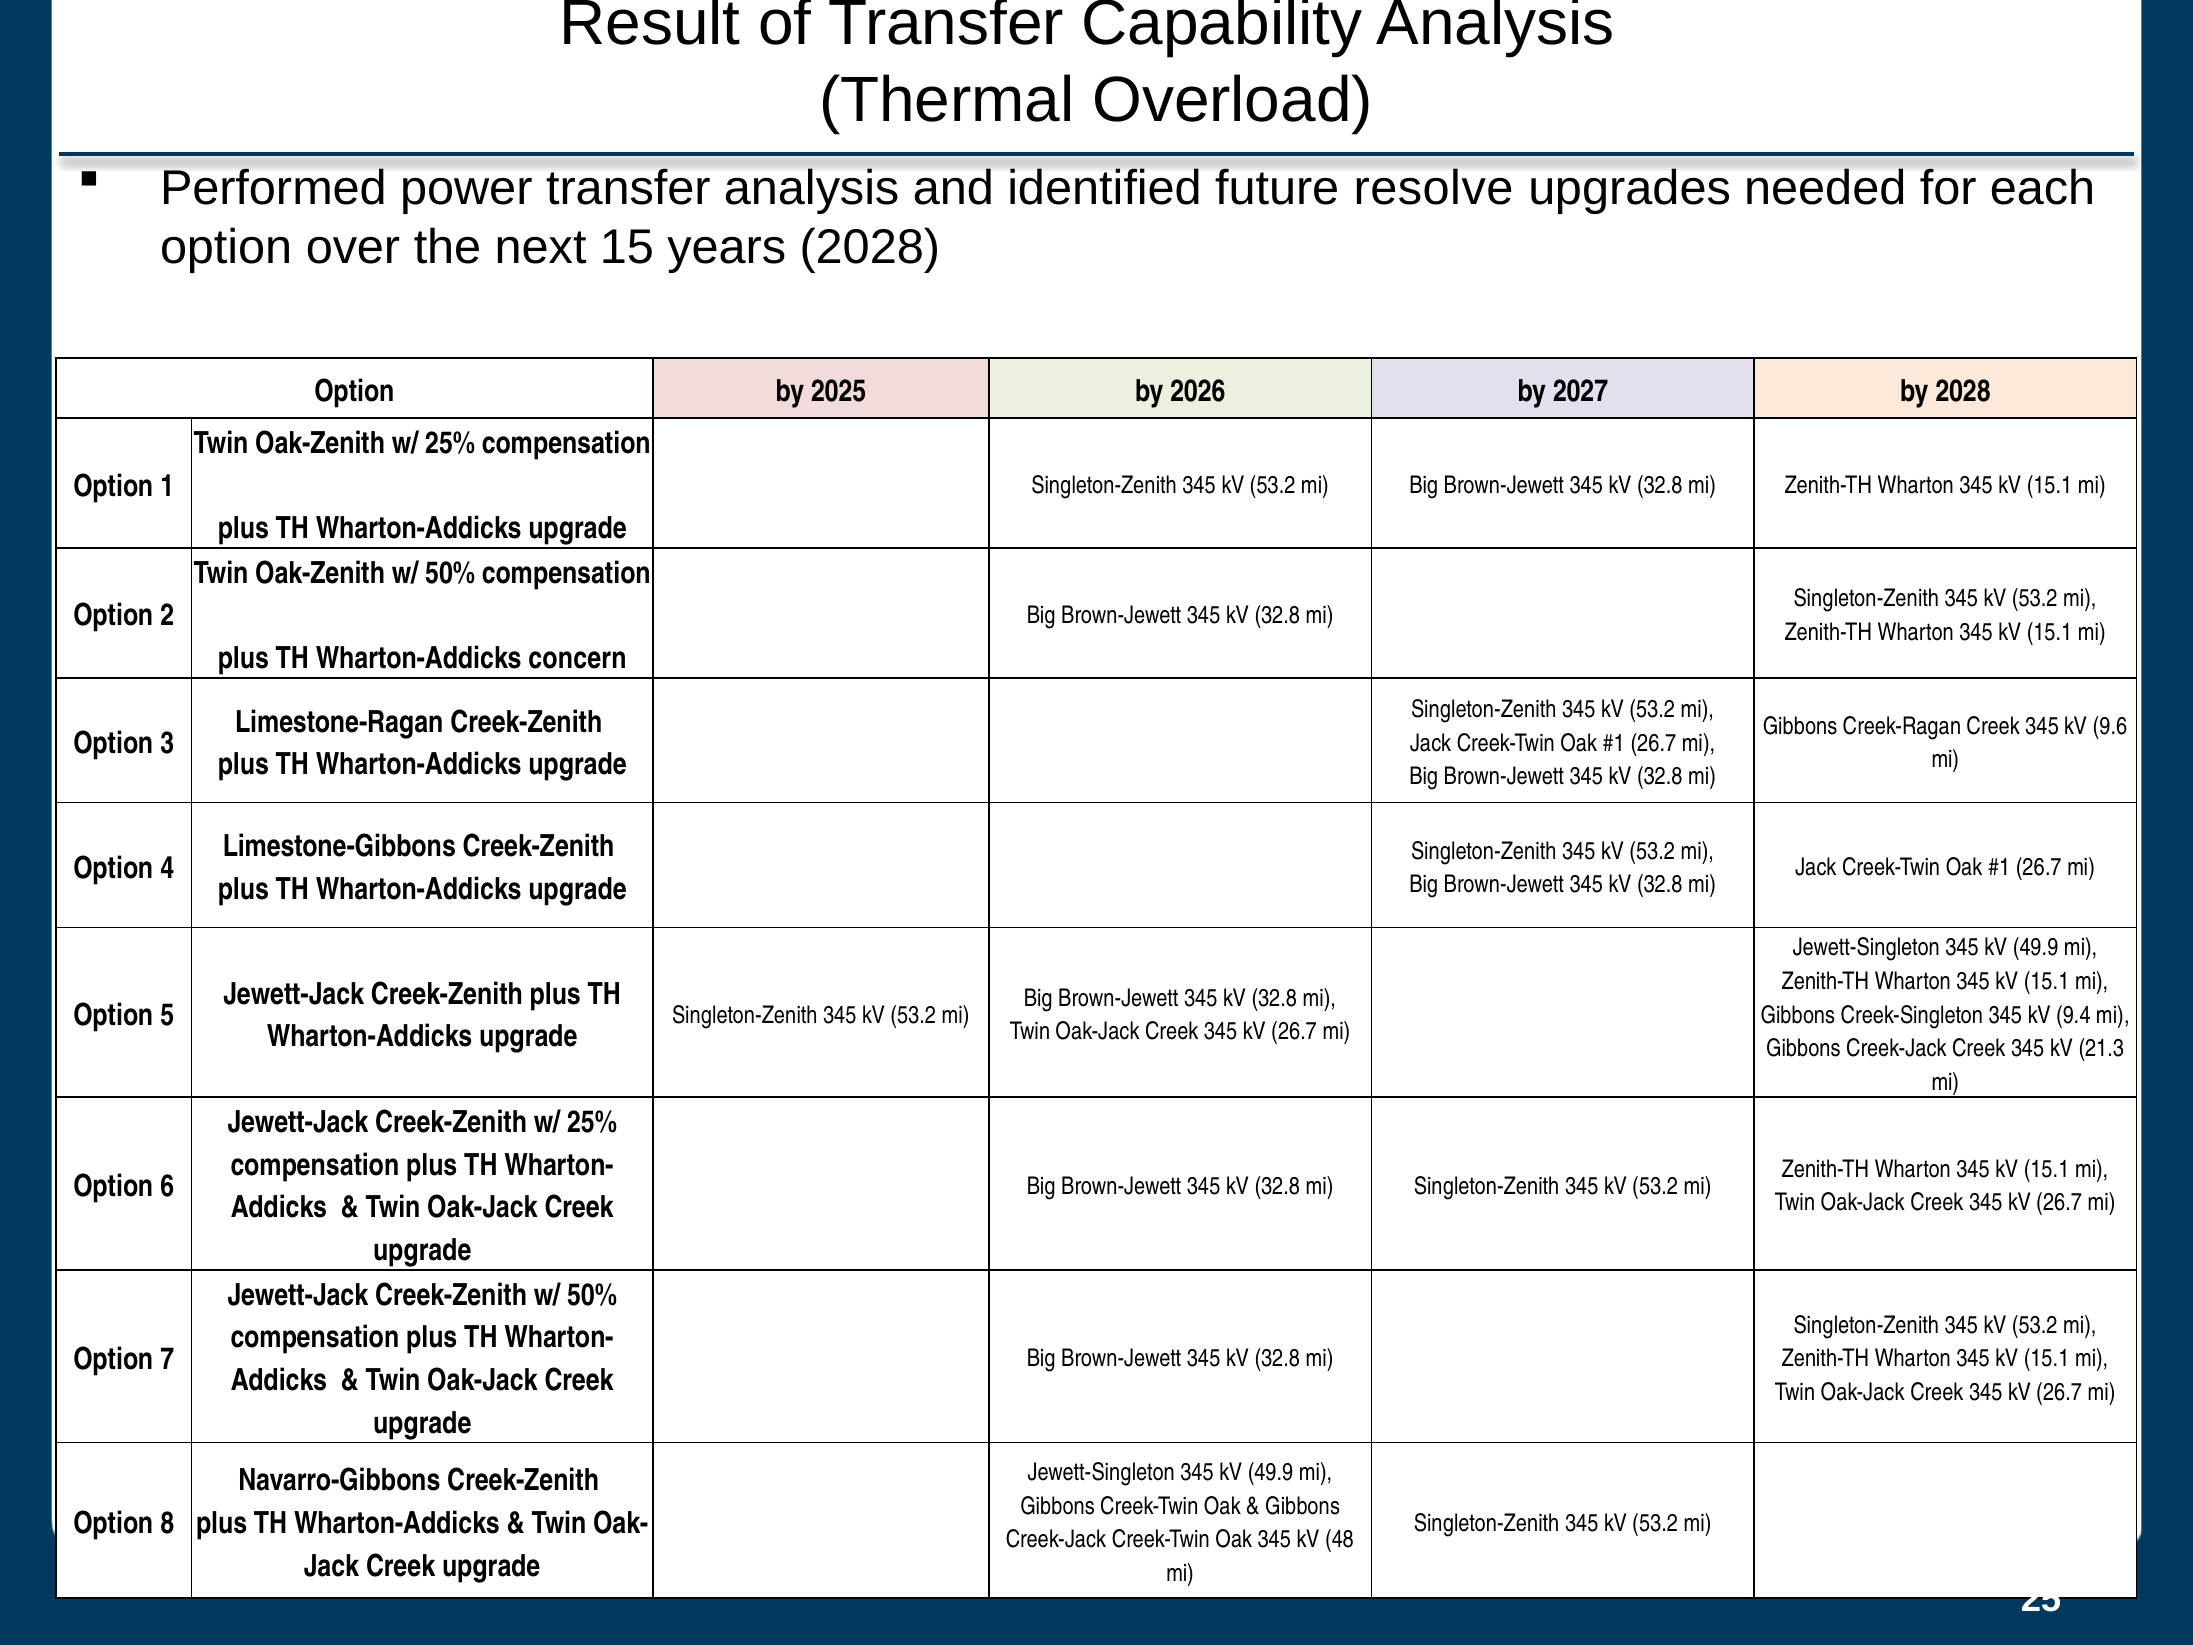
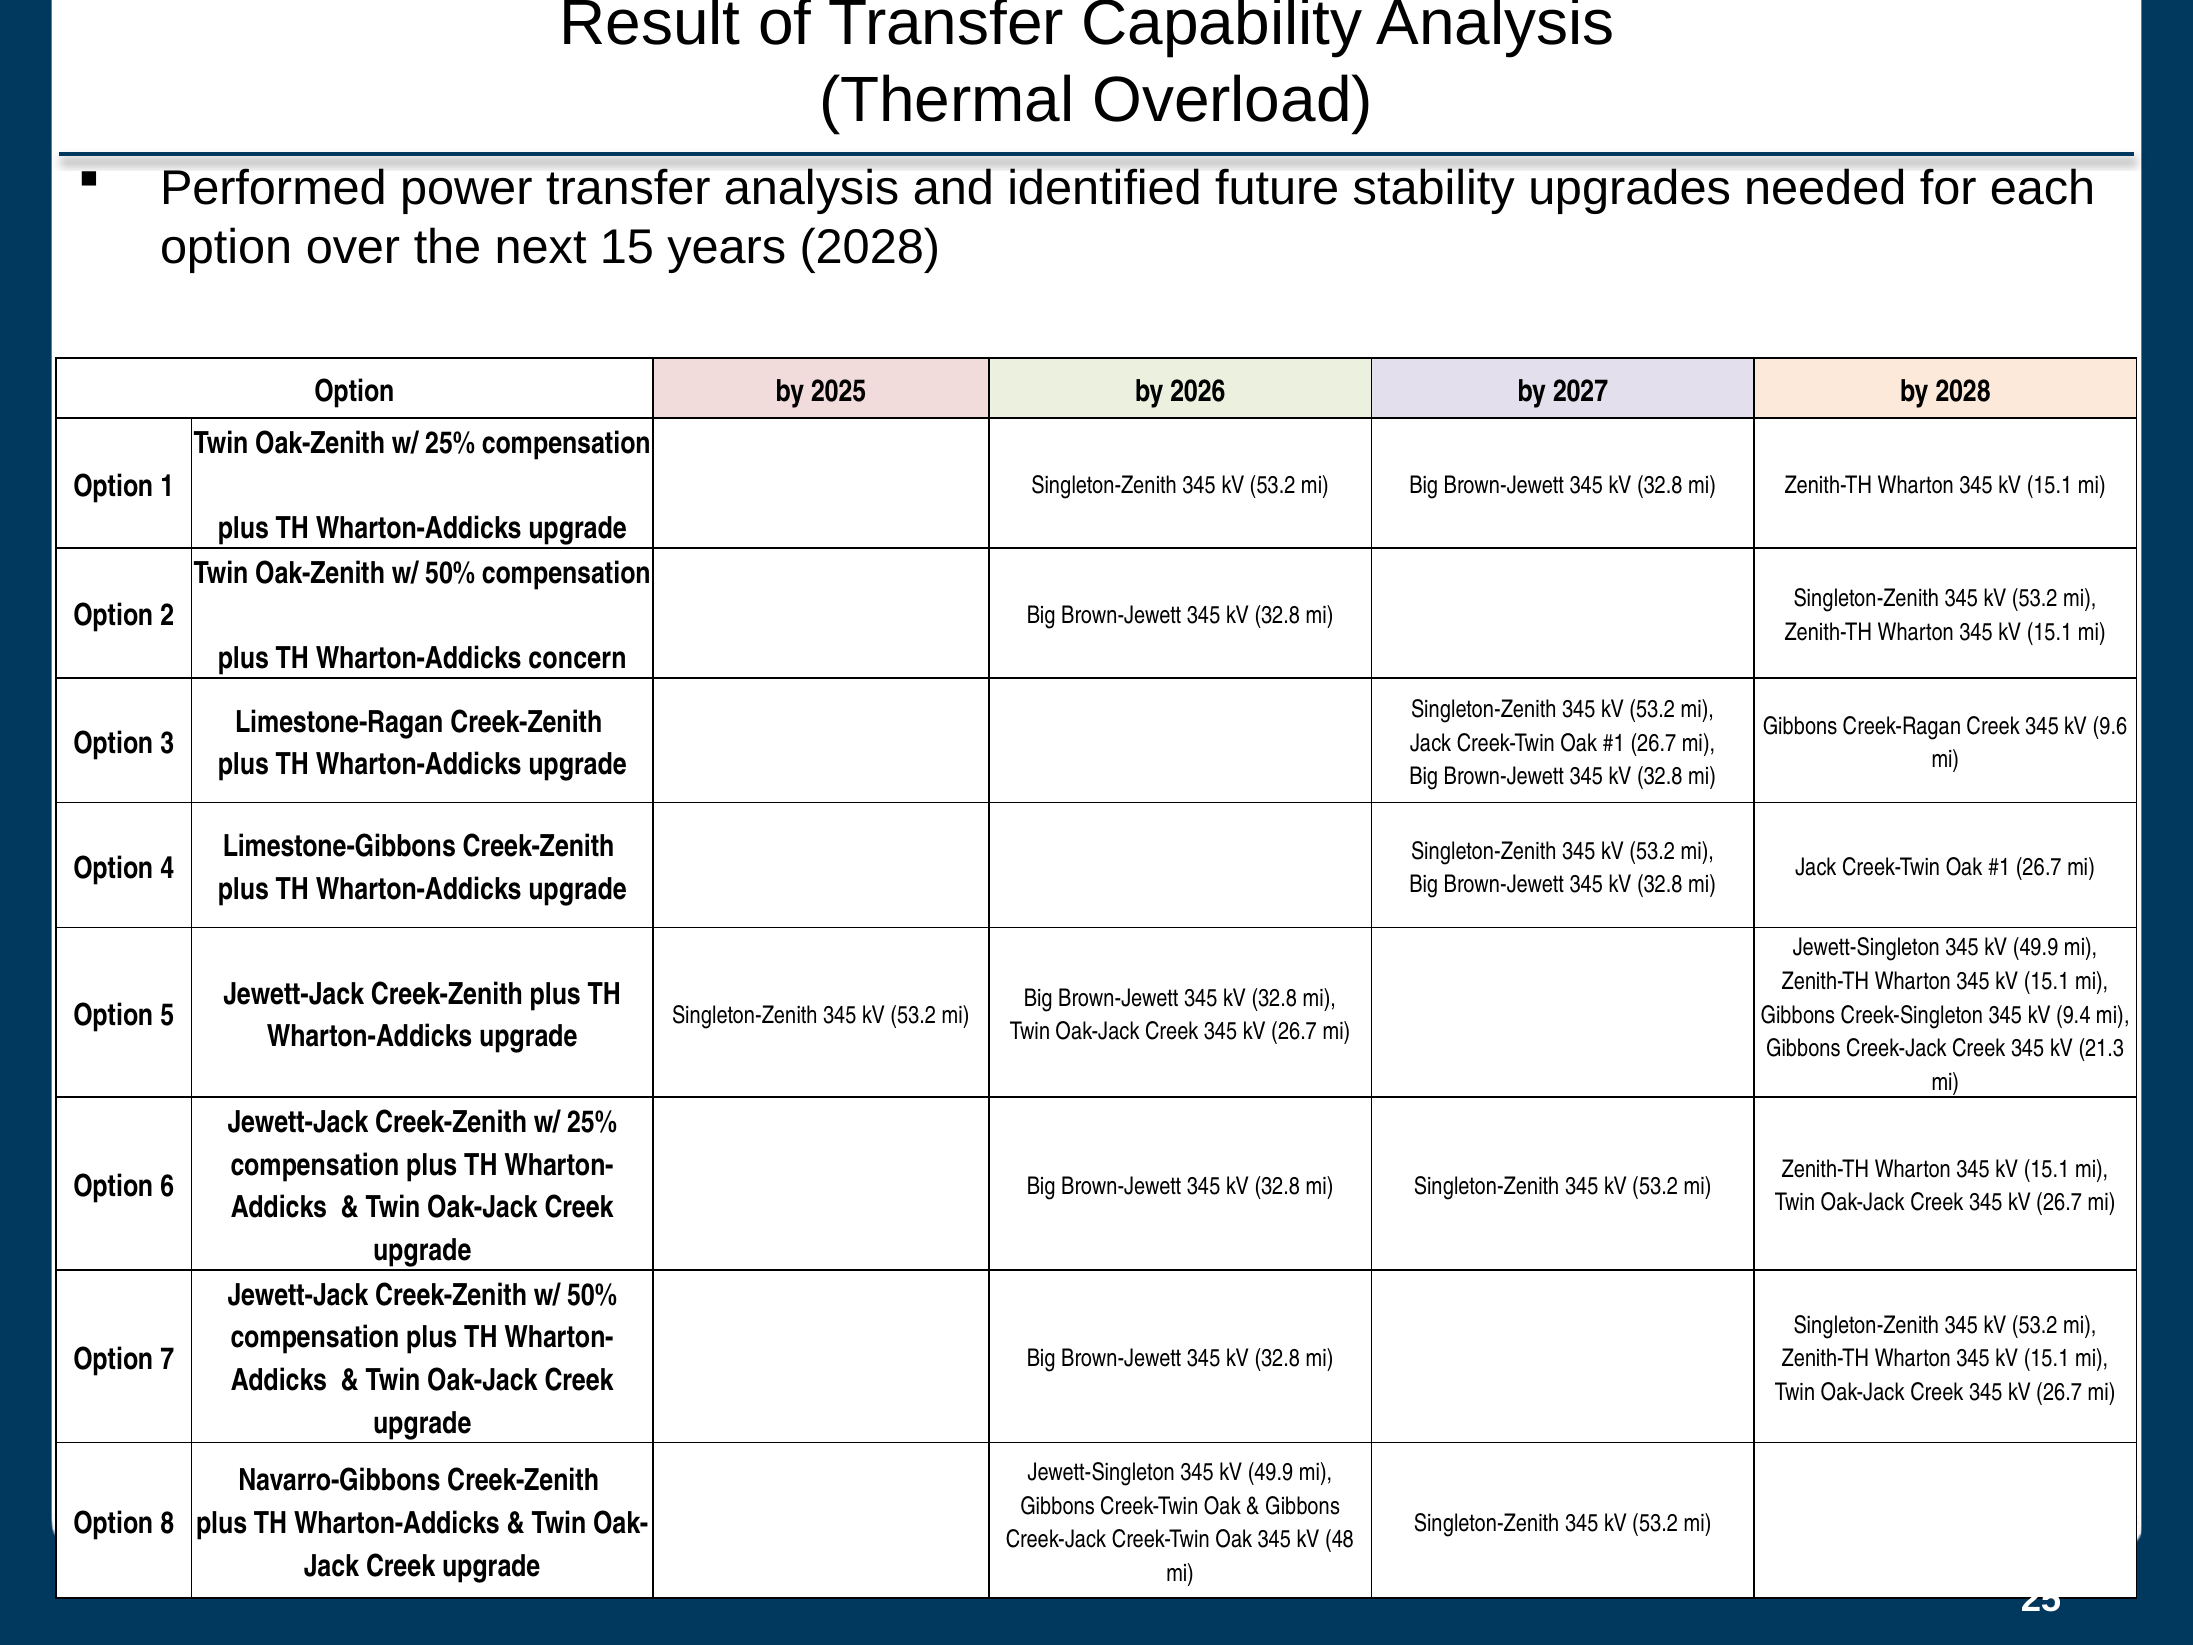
resolve: resolve -> stability
